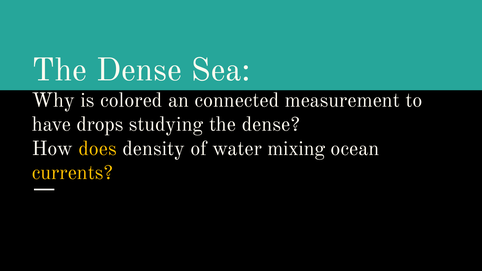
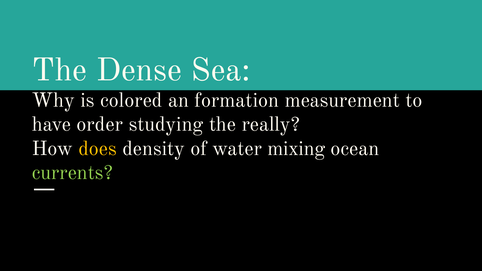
connected: connected -> formation
drops: drops -> order
studying the dense: dense -> really
currents colour: yellow -> light green
